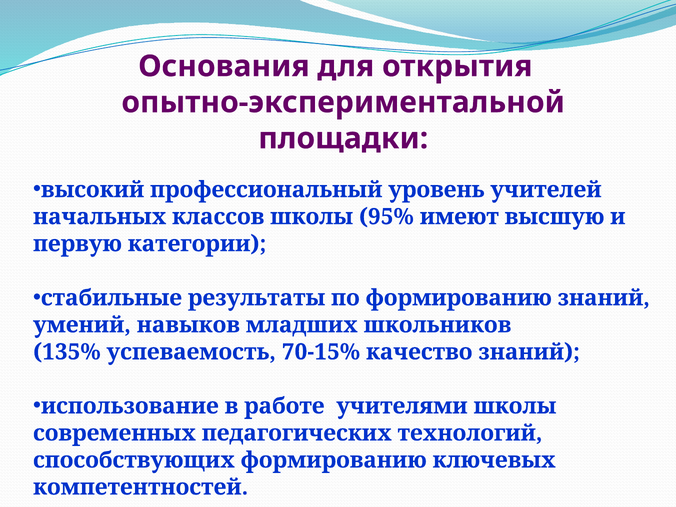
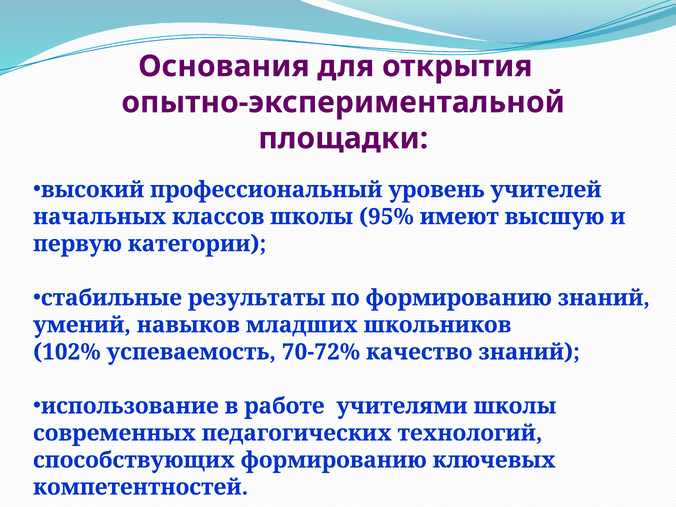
135%: 135% -> 102%
70-15%: 70-15% -> 70-72%
